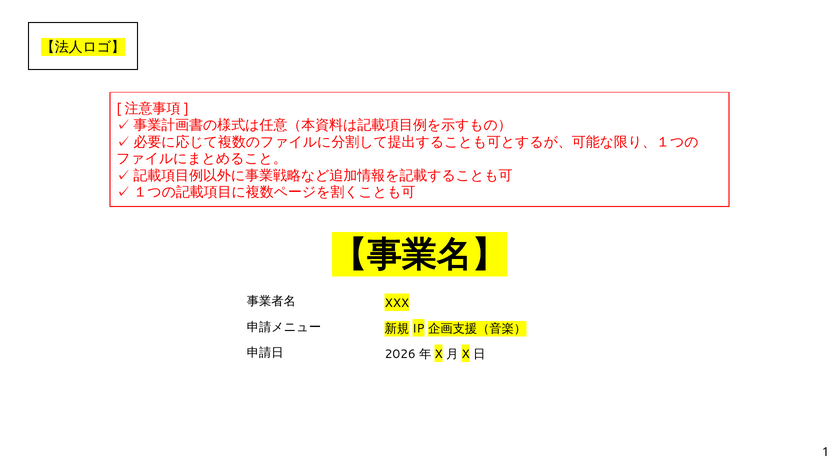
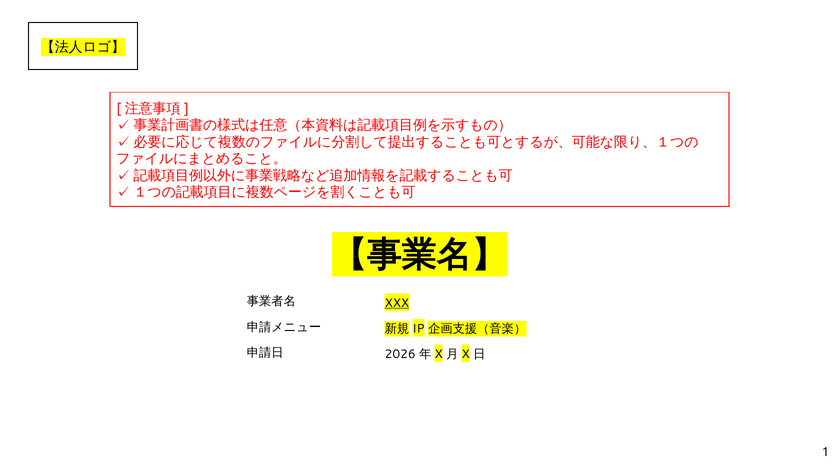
XXX underline: none -> present
